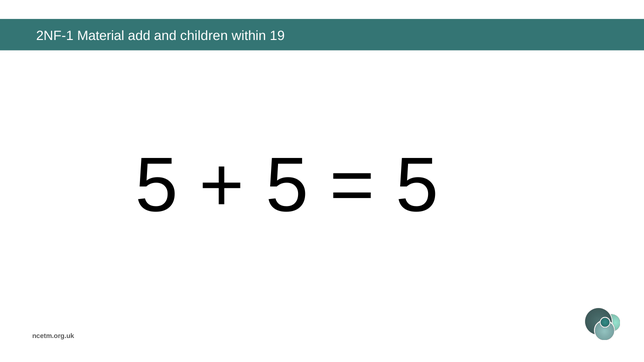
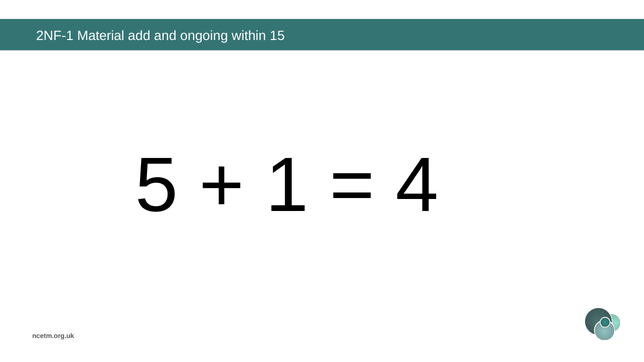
children: children -> ongoing
19: 19 -> 15
5 at (287, 186): 5 -> 1
5 at (417, 186): 5 -> 4
